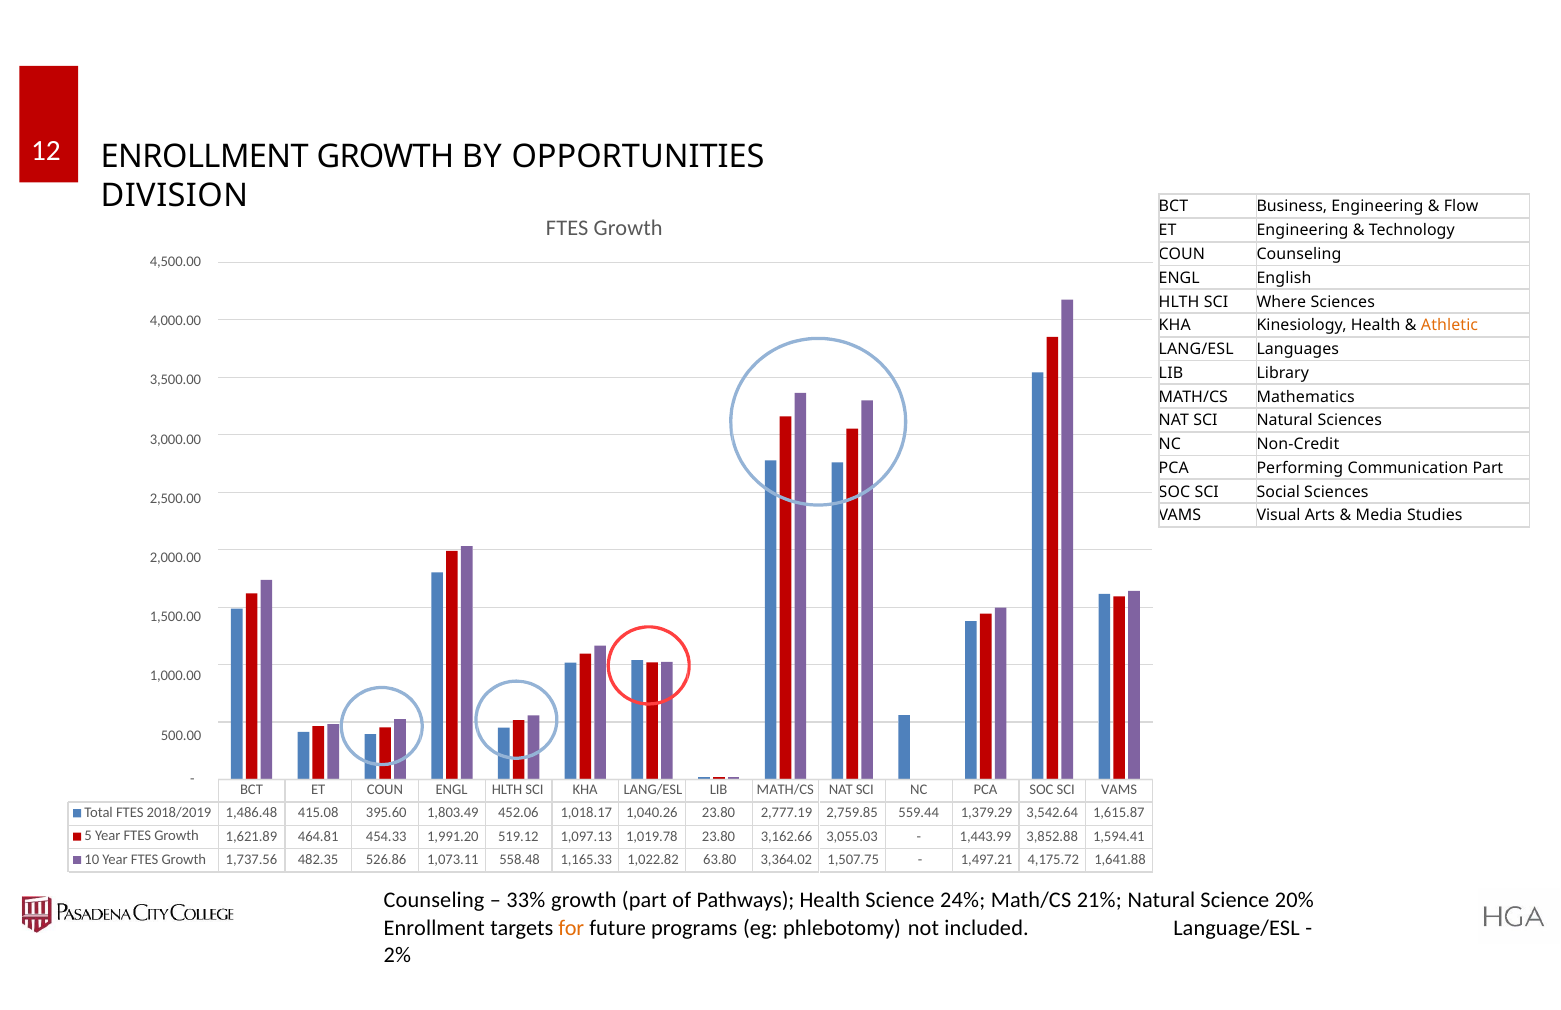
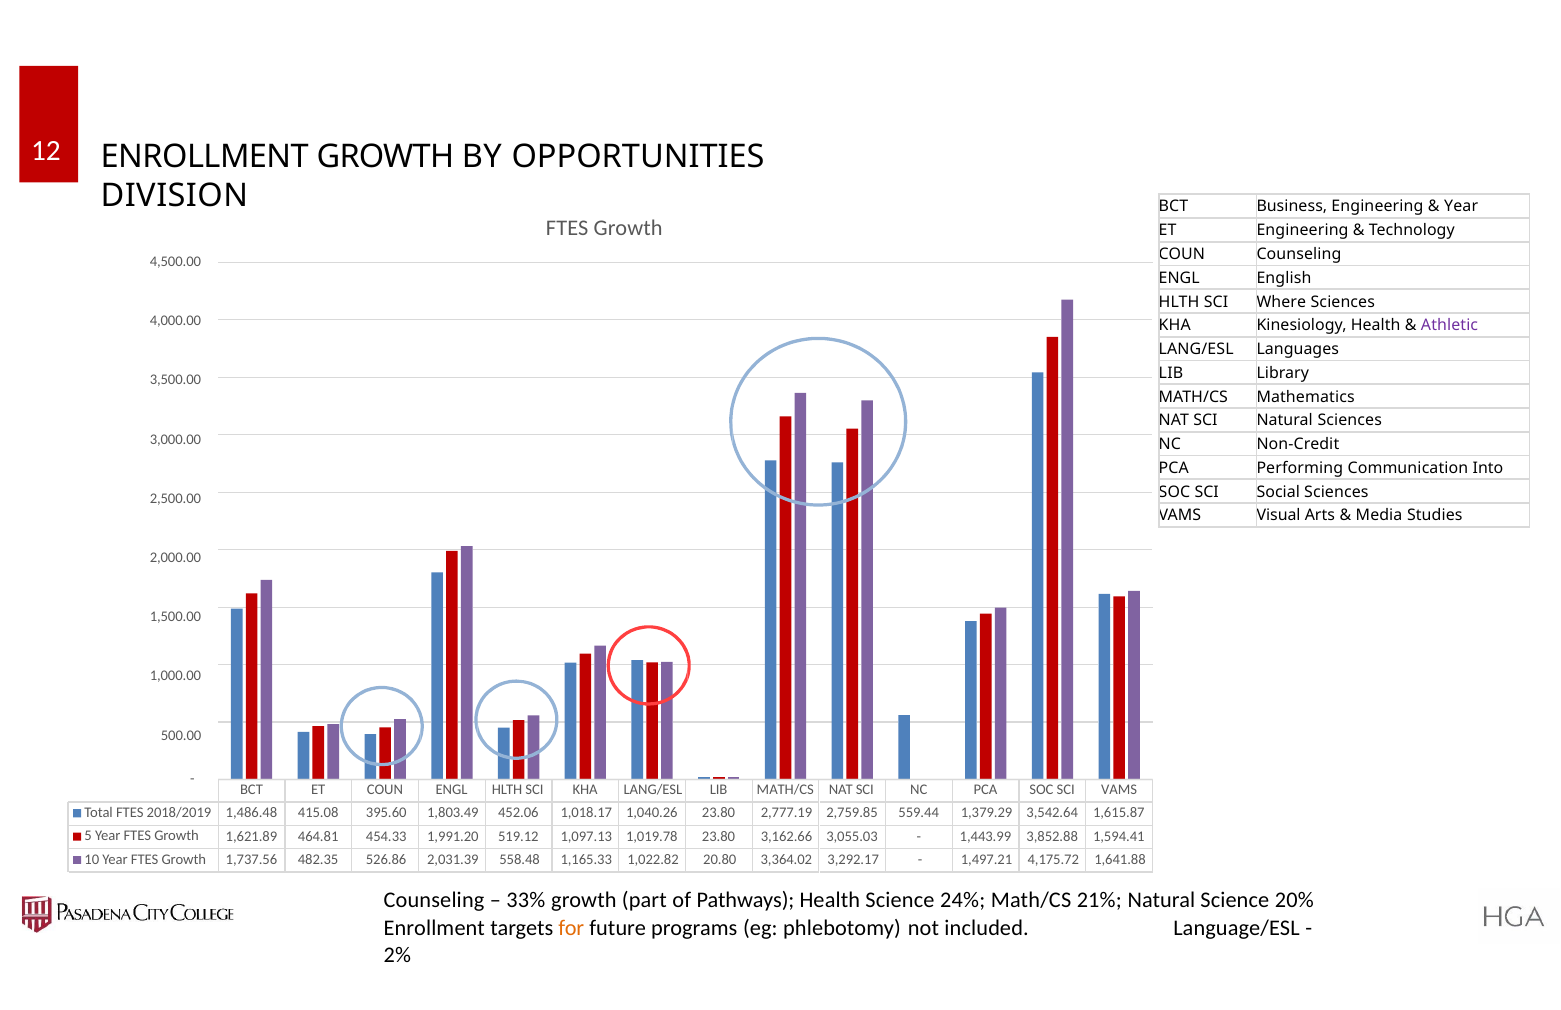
Flow at (1461, 207): Flow -> Year
Athletic colour: orange -> purple
Communication Part: Part -> Into
1,073.11: 1,073.11 -> 2,031.39
63.80: 63.80 -> 20.80
1,507.75: 1,507.75 -> 3,292.17
